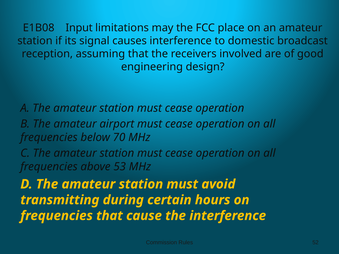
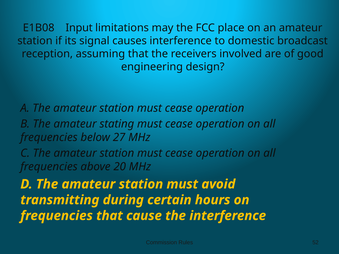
airport: airport -> stating
70: 70 -> 27
53: 53 -> 20
